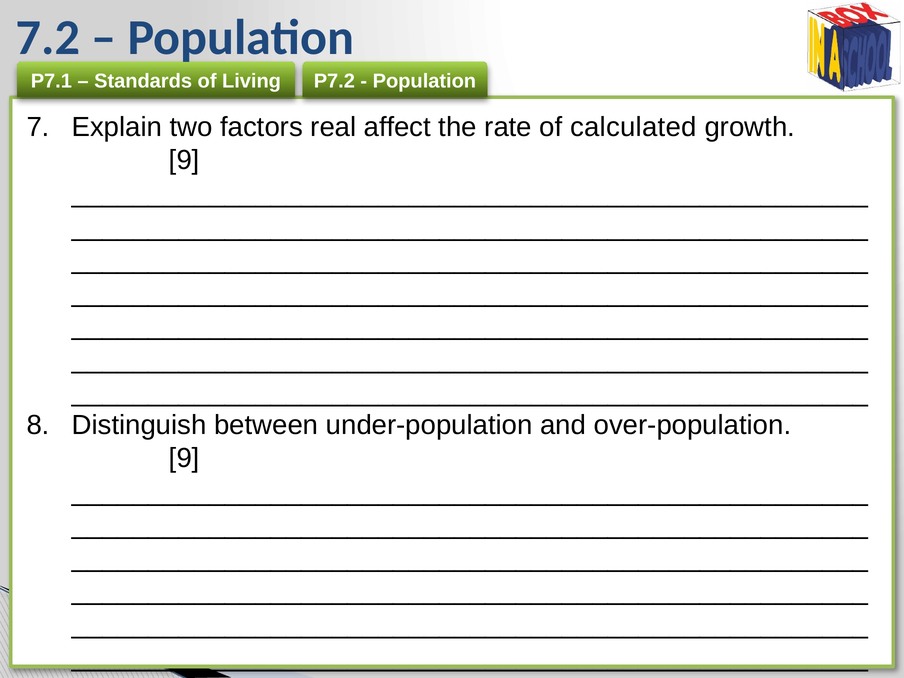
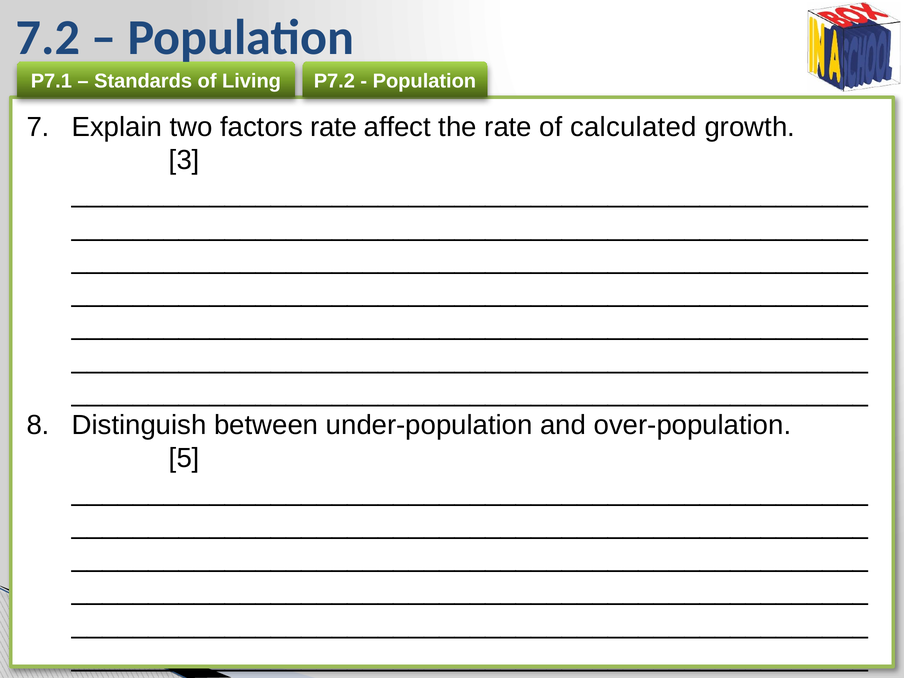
factors real: real -> rate
9 at (184, 160): 9 -> 3
9 at (184, 458): 9 -> 5
